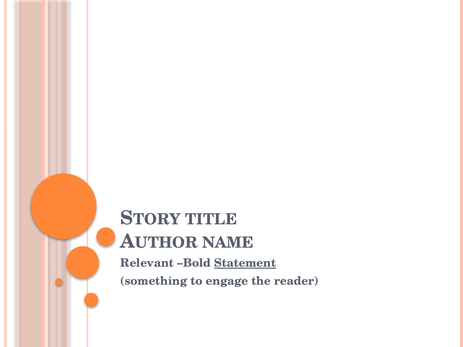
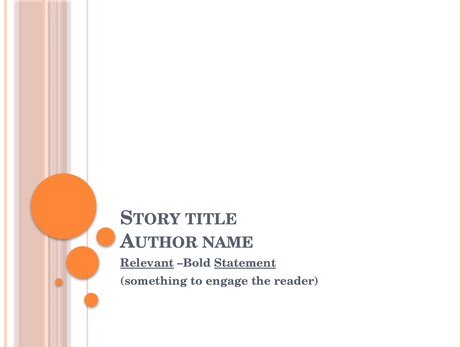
Relevant underline: none -> present
